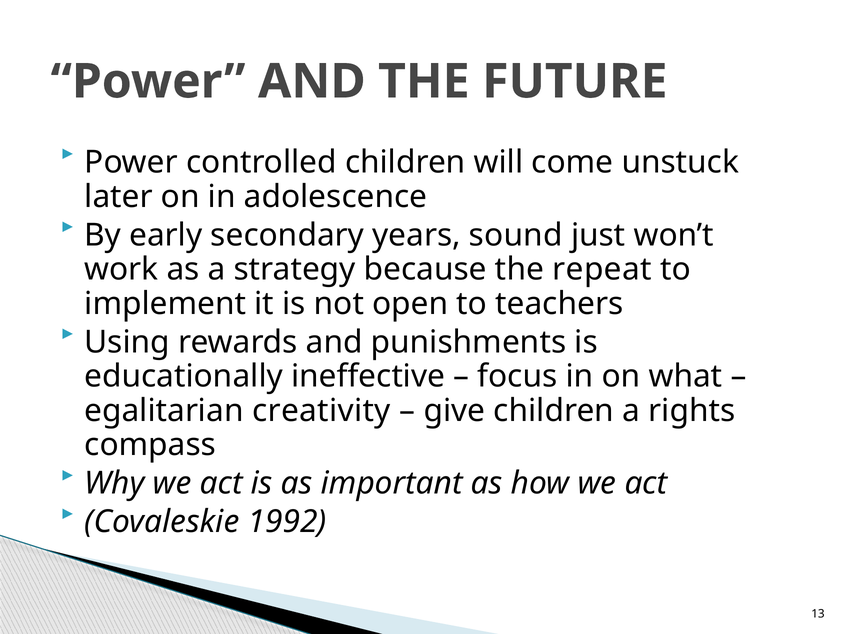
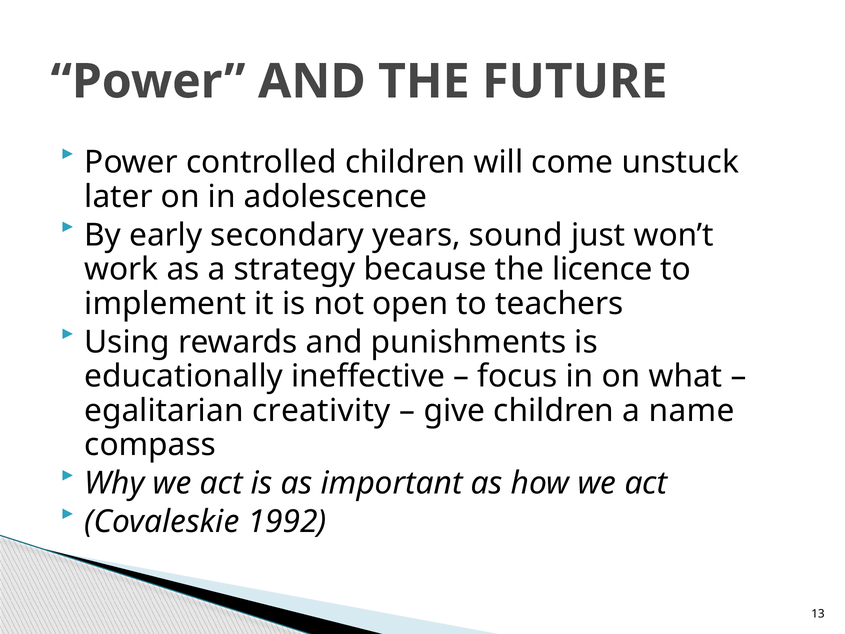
repeat: repeat -> licence
rights: rights -> name
